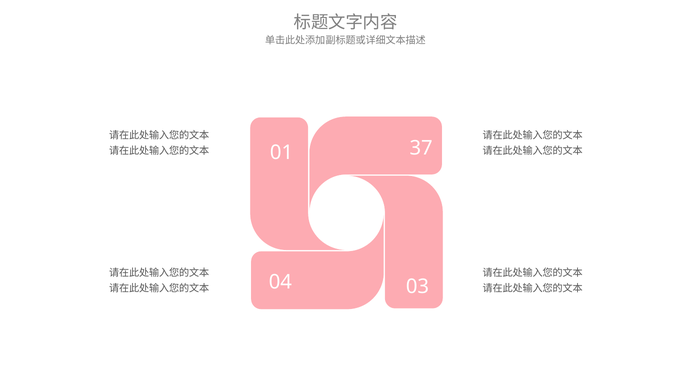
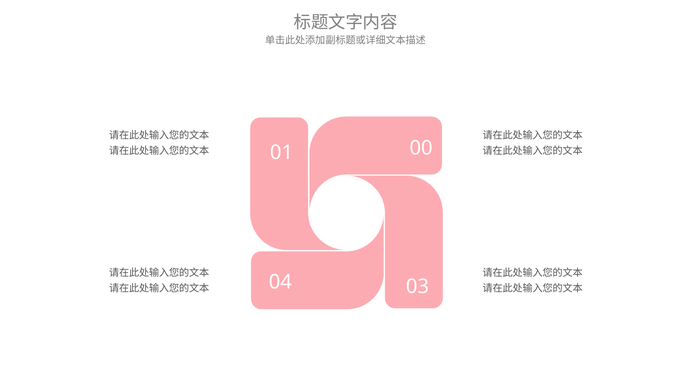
37: 37 -> 00
